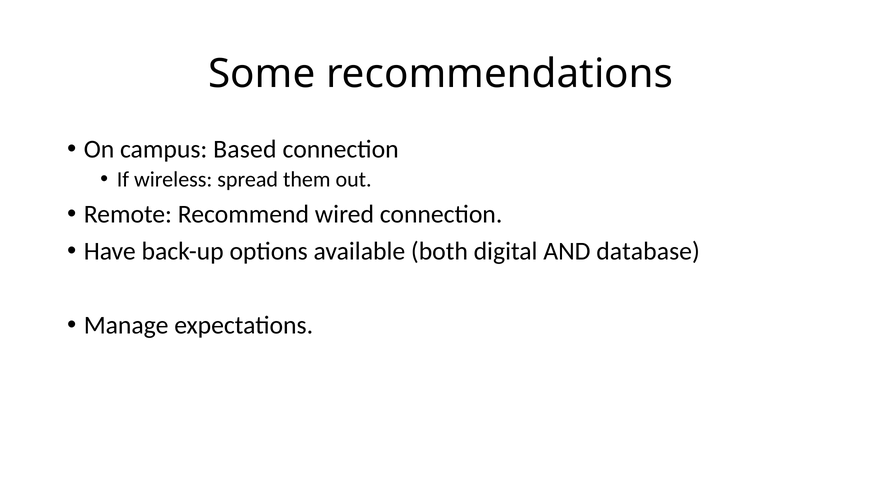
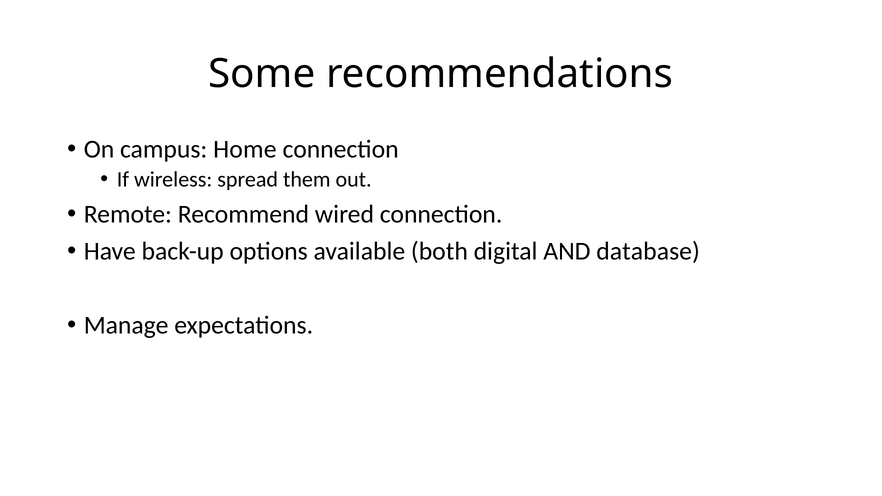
Based: Based -> Home
